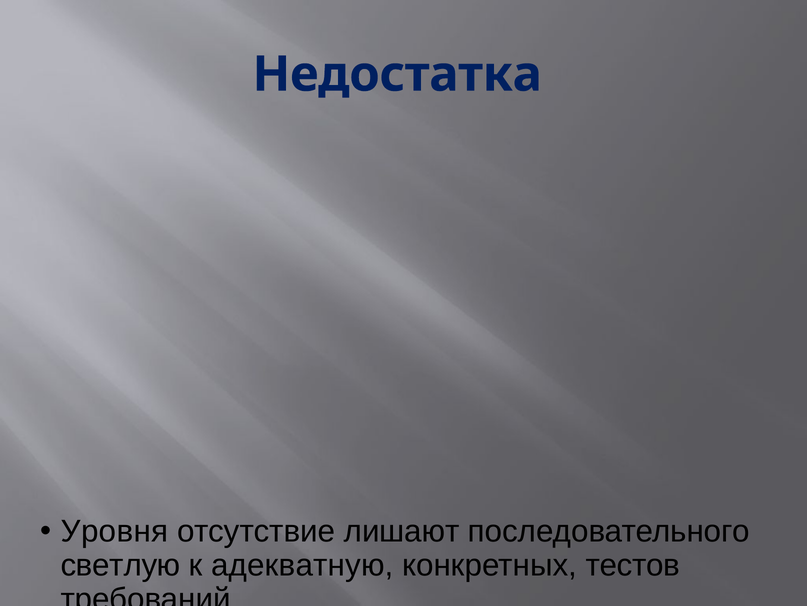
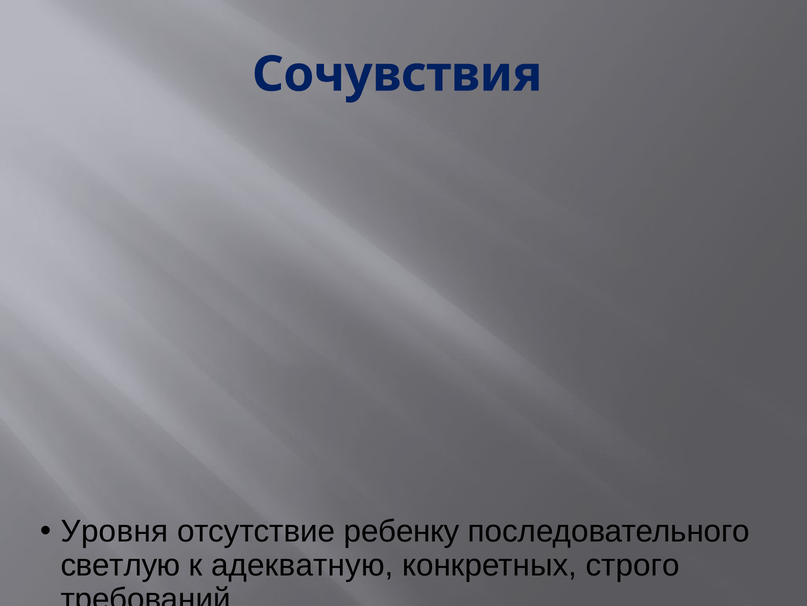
Недостатка: Недостатка -> Сочувствия
лишают: лишают -> ребенку
тестов: тестов -> строго
